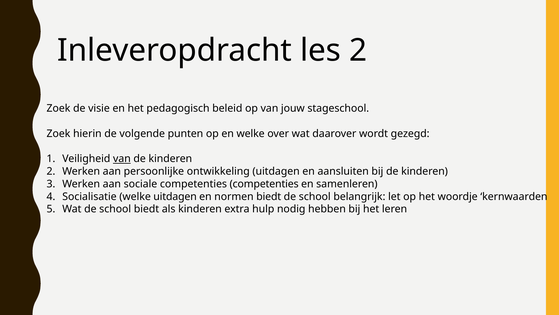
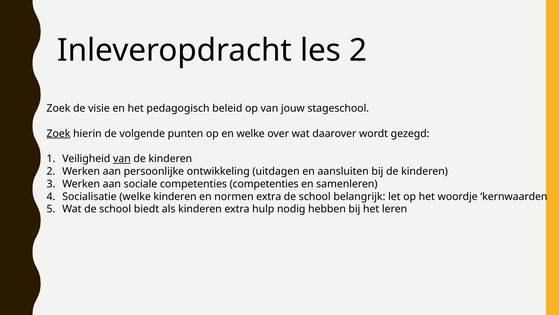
Zoek at (58, 133) underline: none -> present
welke uitdagen: uitdagen -> kinderen
normen biedt: biedt -> extra
